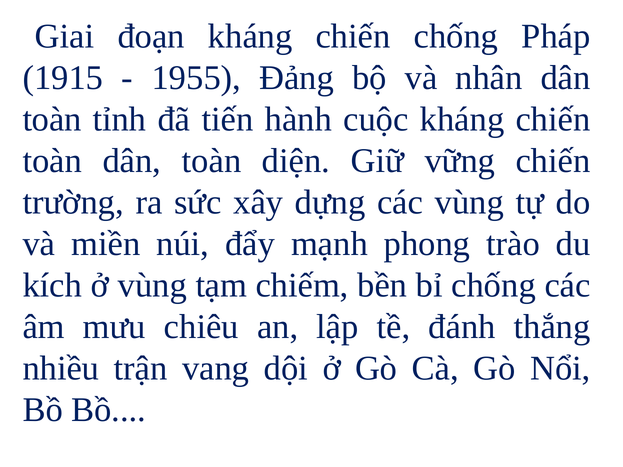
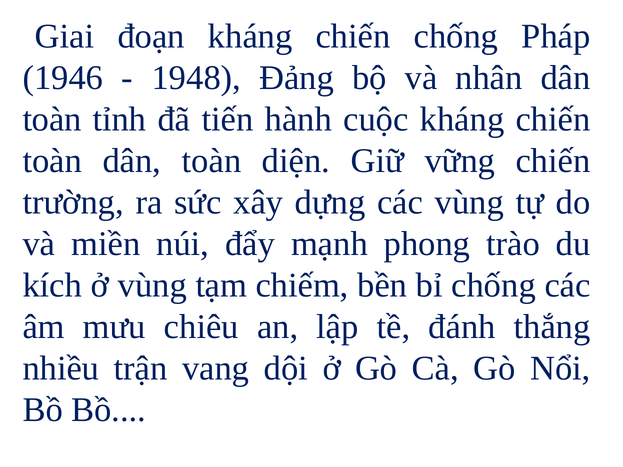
1915: 1915 -> 1946
1955: 1955 -> 1948
